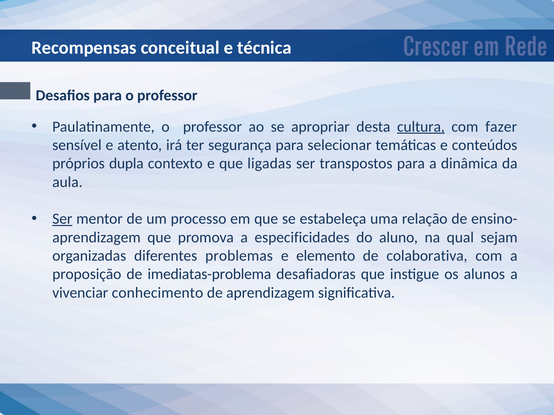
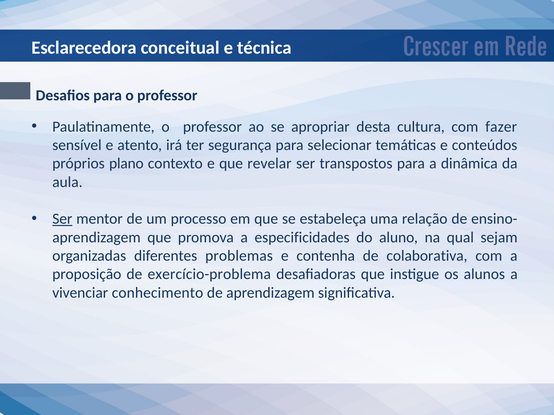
Recompensas: Recompensas -> Esclarecedora
cultura underline: present -> none
dupla: dupla -> plano
ligadas: ligadas -> revelar
elemento: elemento -> contenha
imediatas-problema: imediatas-problema -> exercício-problema
